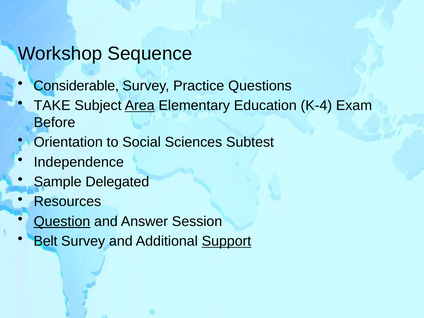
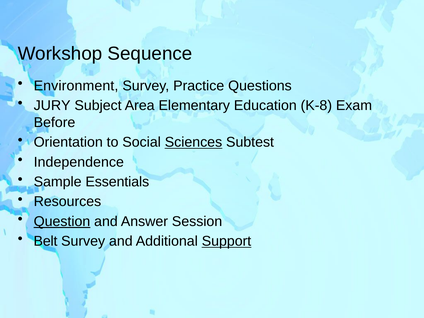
Considerable: Considerable -> Environment
TAKE: TAKE -> JURY
Area underline: present -> none
K-4: K-4 -> K-8
Sciences underline: none -> present
Delegated: Delegated -> Essentials
